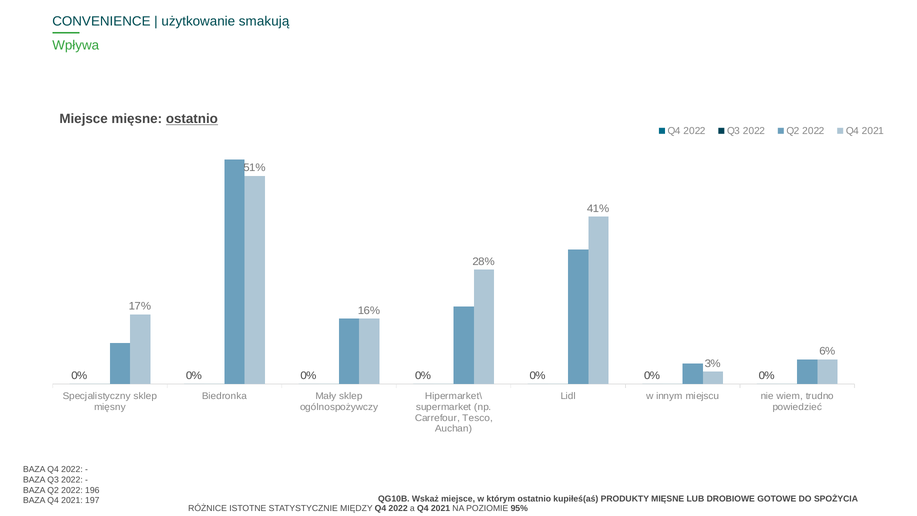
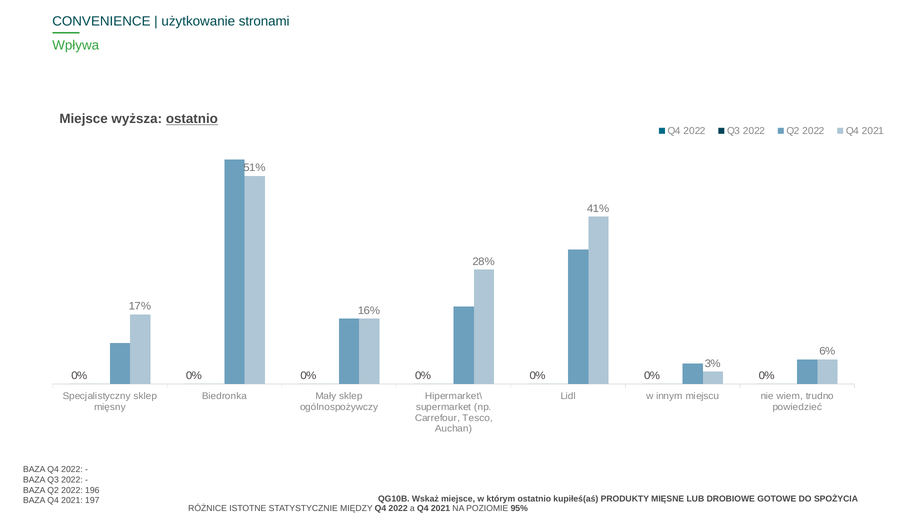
smakują: smakują -> stronami
Miejsce mięsne: mięsne -> wyższa
